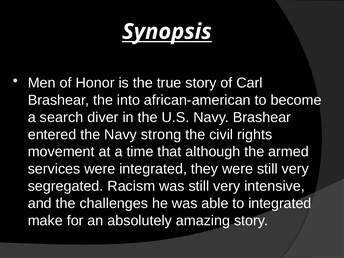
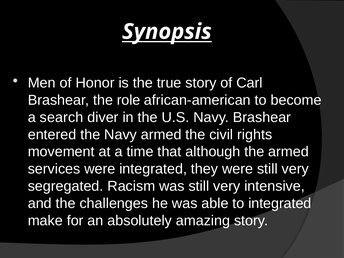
into: into -> role
Navy strong: strong -> armed
